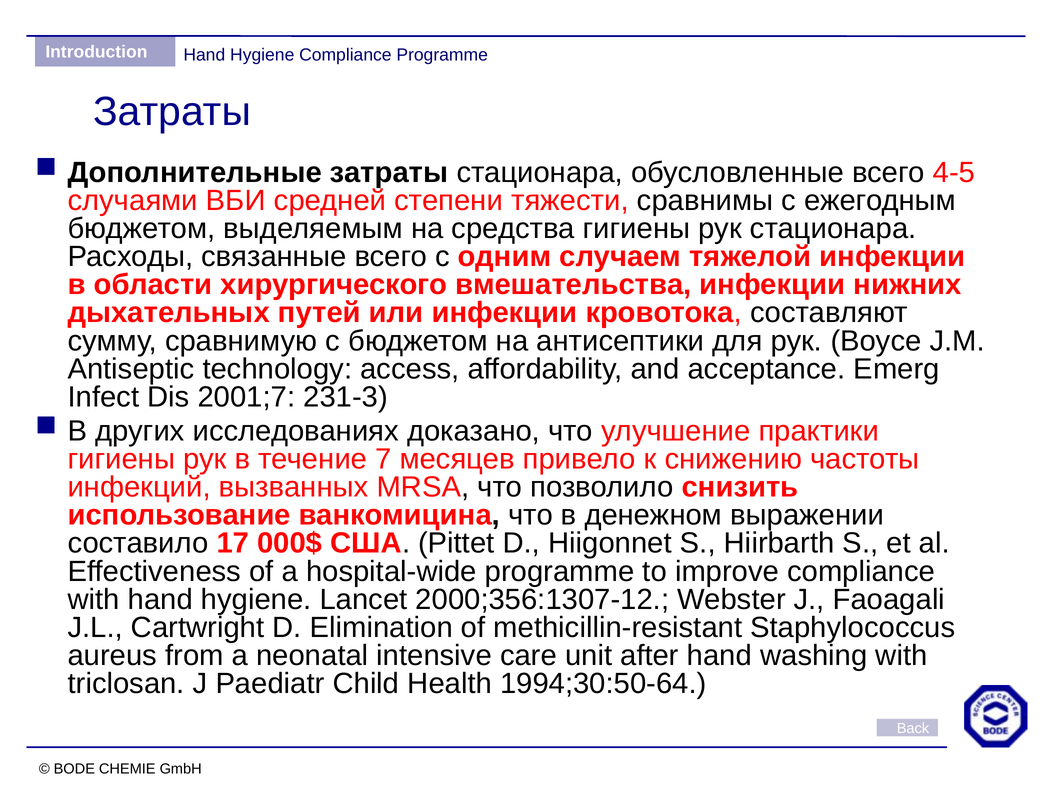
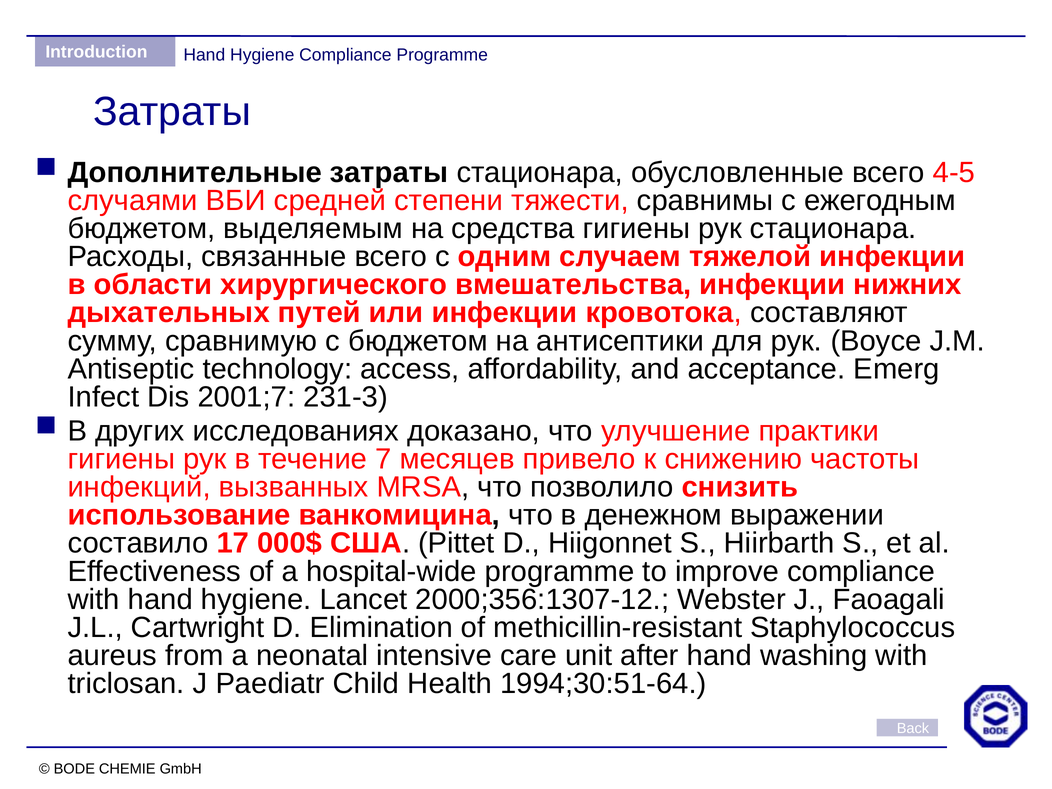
1994;30:50-64: 1994;30:50-64 -> 1994;30:51-64
